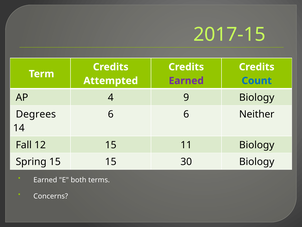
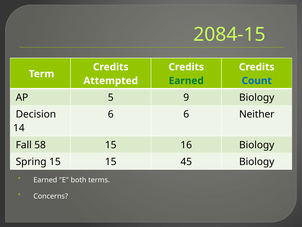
2017-15: 2017-15 -> 2084-15
Earned at (186, 81) colour: purple -> green
4: 4 -> 5
Degrees: Degrees -> Decision
12: 12 -> 58
11: 11 -> 16
30: 30 -> 45
